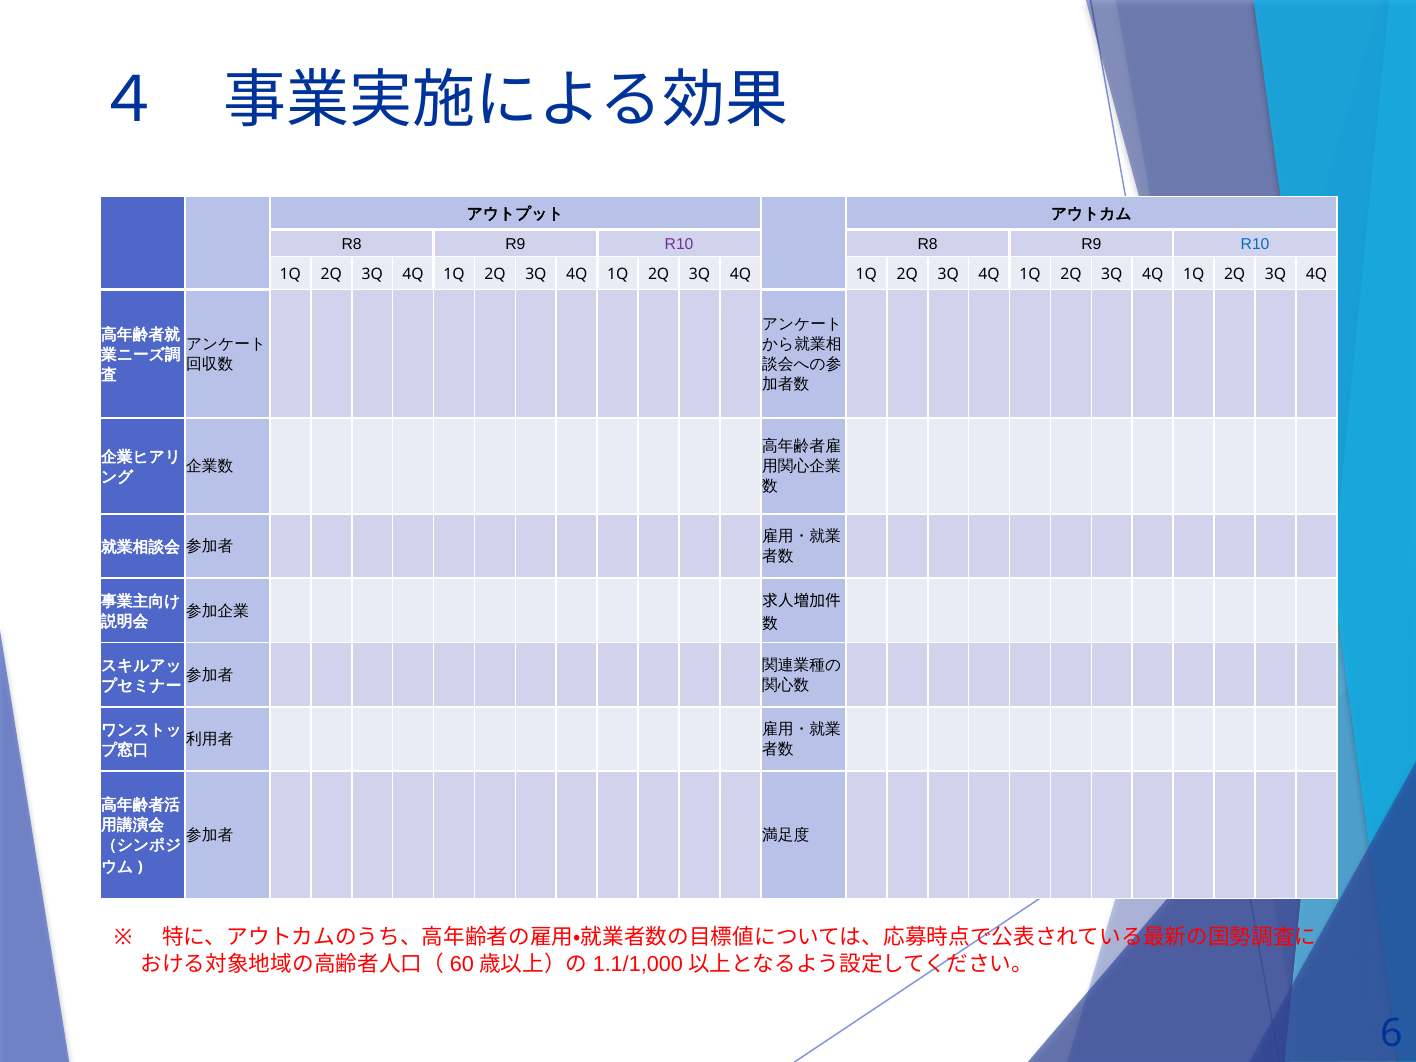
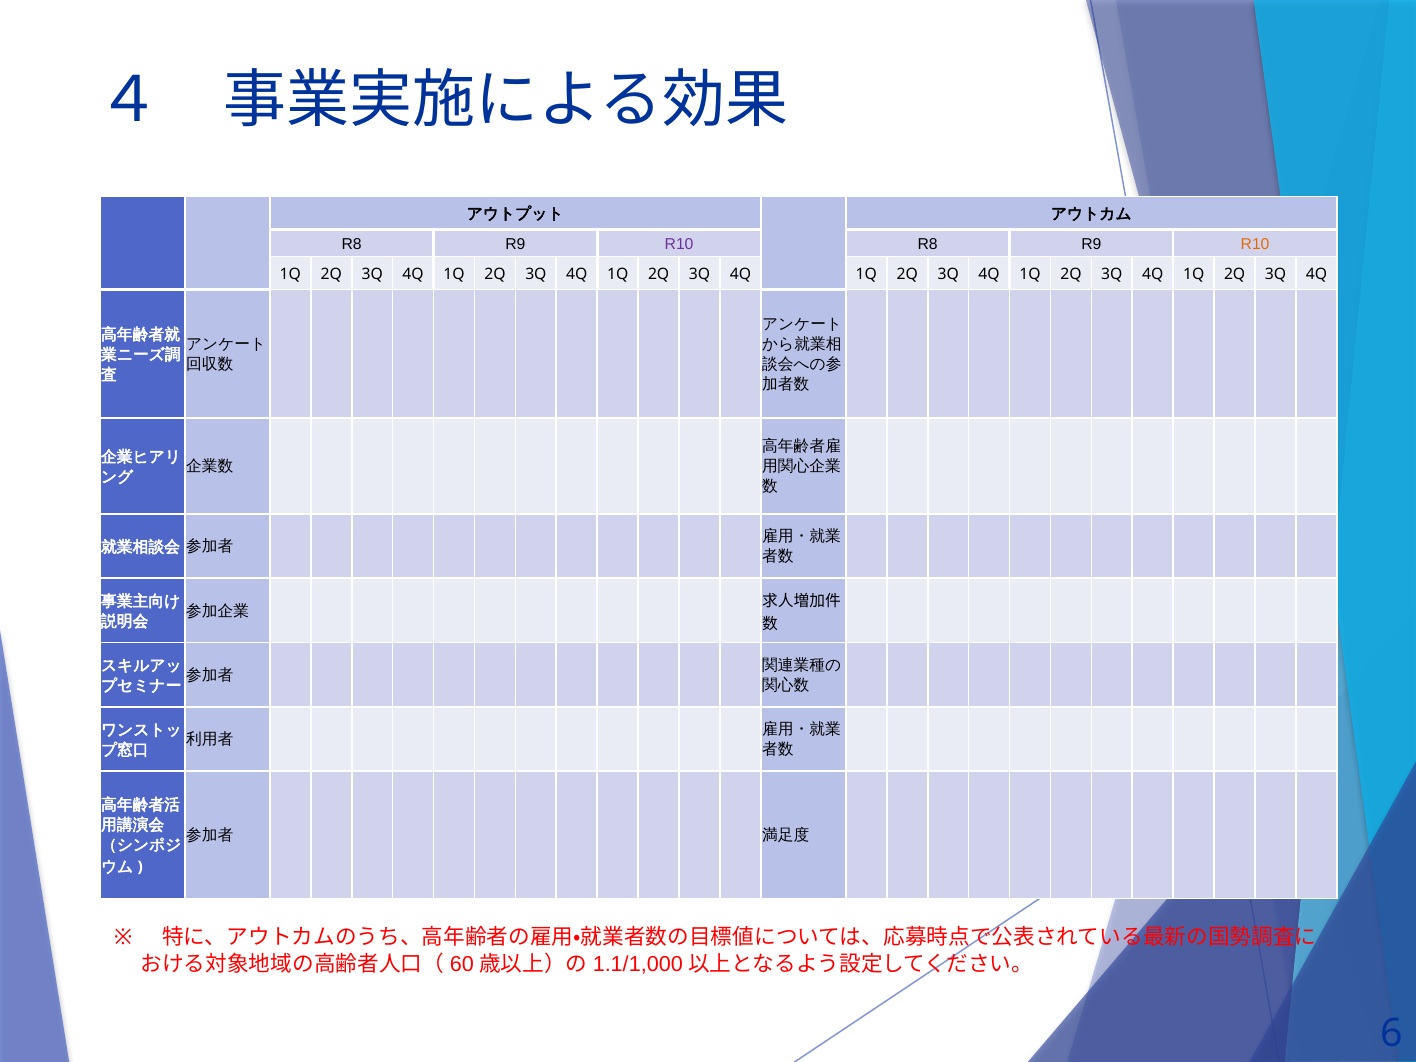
R10 at (1255, 244) colour: blue -> orange
